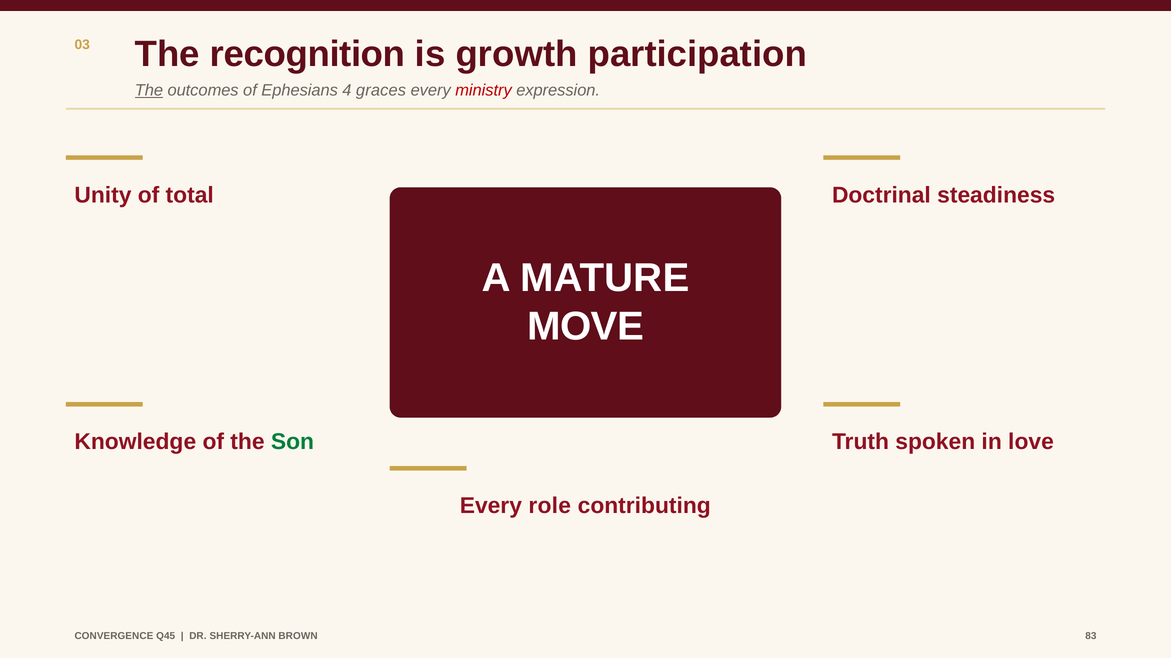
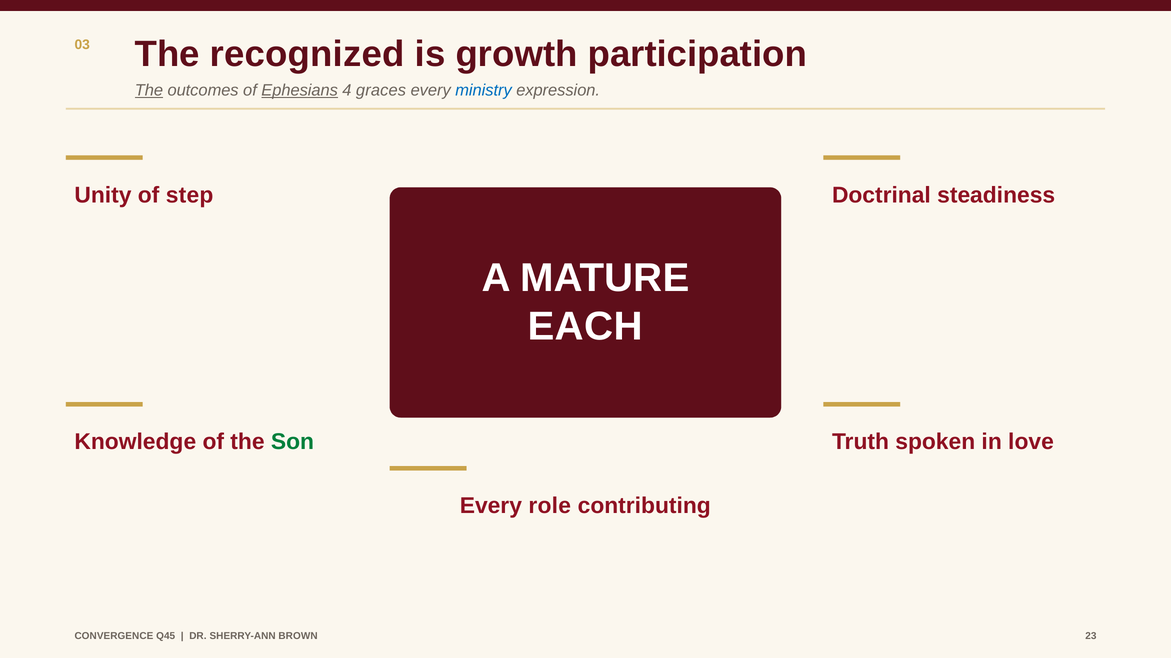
recognition: recognition -> recognized
Ephesians underline: none -> present
ministry colour: red -> blue
total: total -> step
MOVE: MOVE -> EACH
83: 83 -> 23
